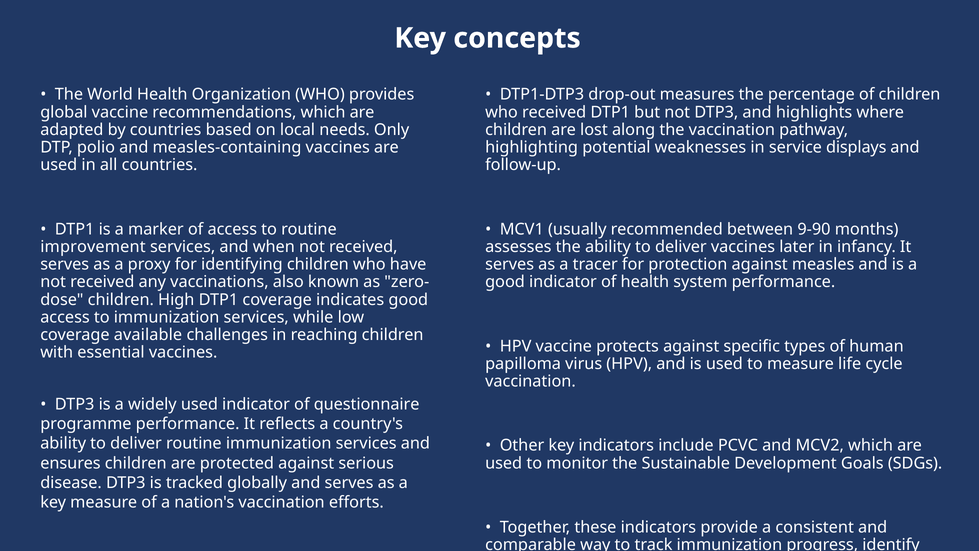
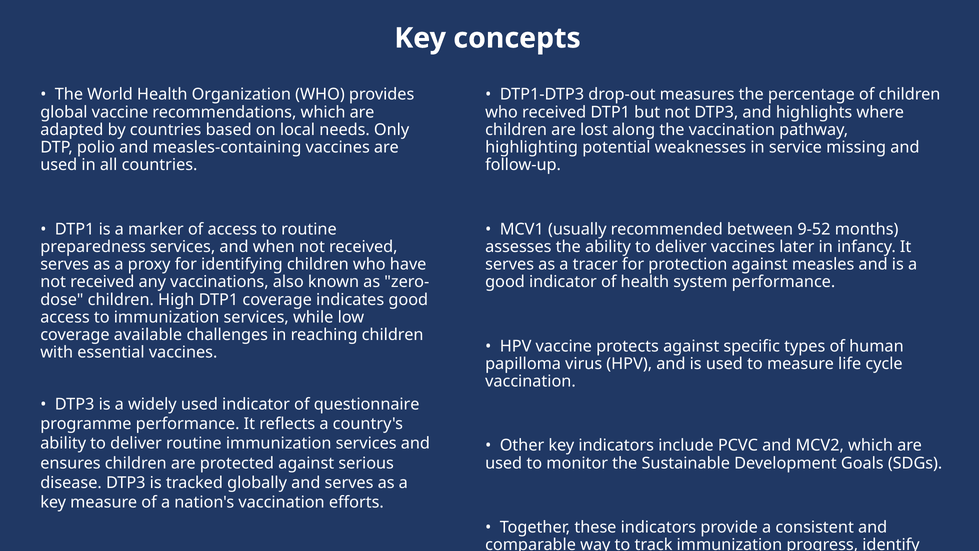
displays: displays -> missing
9-90: 9-90 -> 9-52
improvement: improvement -> preparedness
